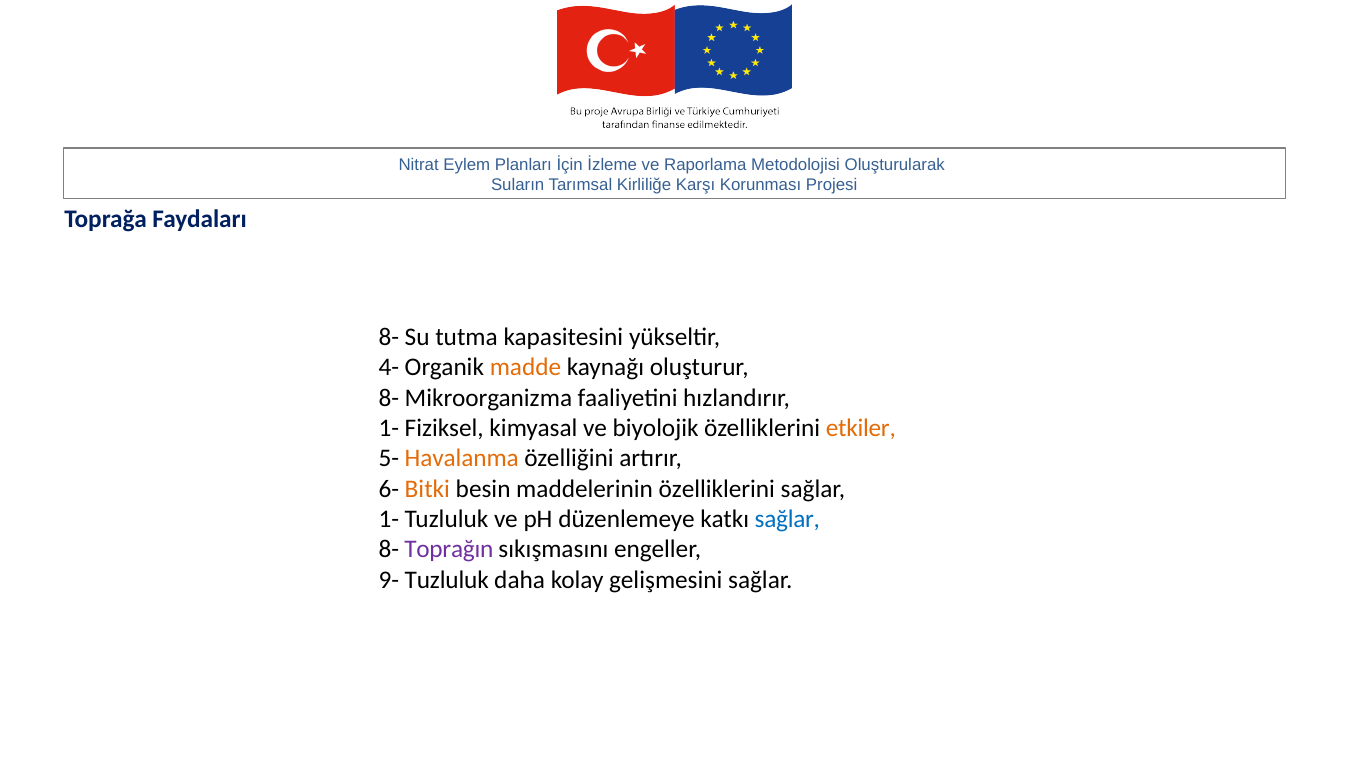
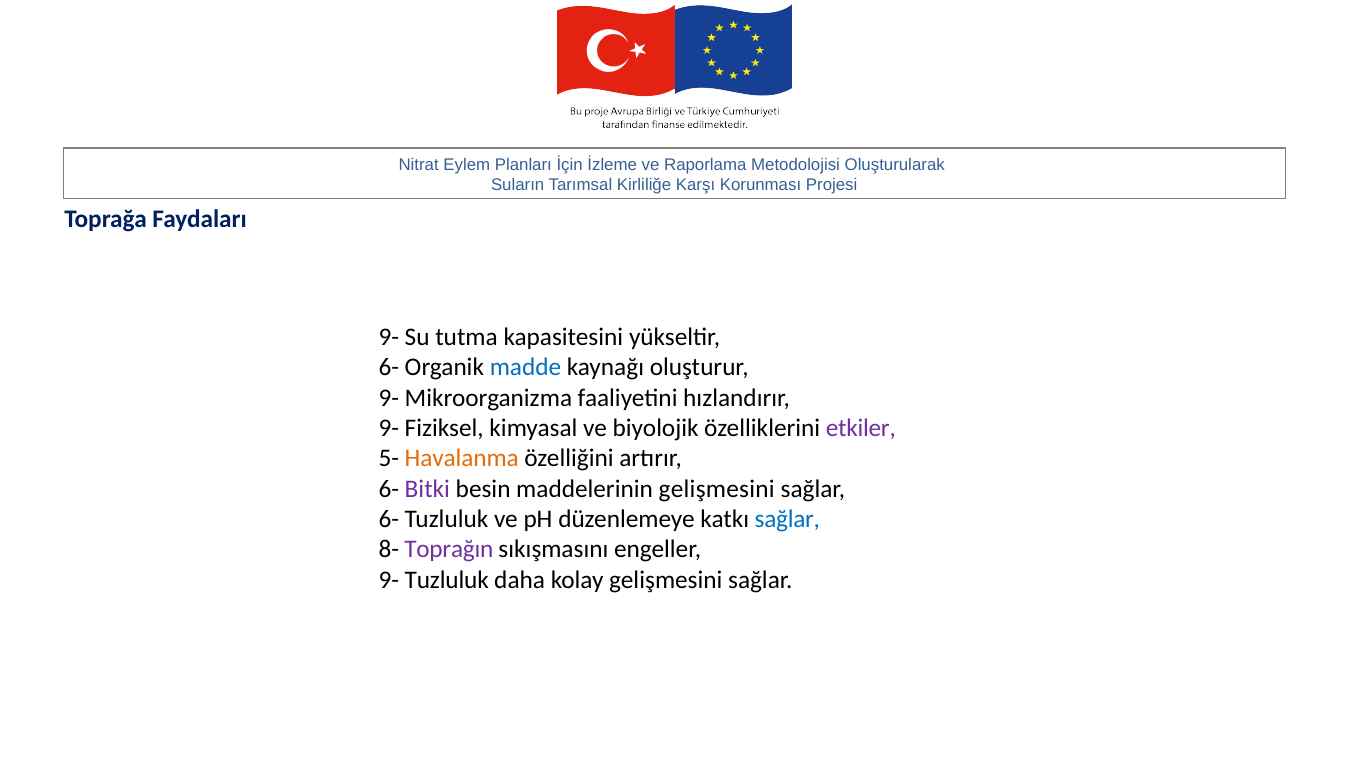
8- at (389, 337): 8- -> 9-
4- at (389, 367): 4- -> 6-
madde colour: orange -> blue
8- at (389, 398): 8- -> 9-
1- at (389, 428): 1- -> 9-
etkiler colour: orange -> purple
Bitki colour: orange -> purple
maddelerinin özelliklerini: özelliklerini -> gelişmesini
1- at (389, 519): 1- -> 6-
